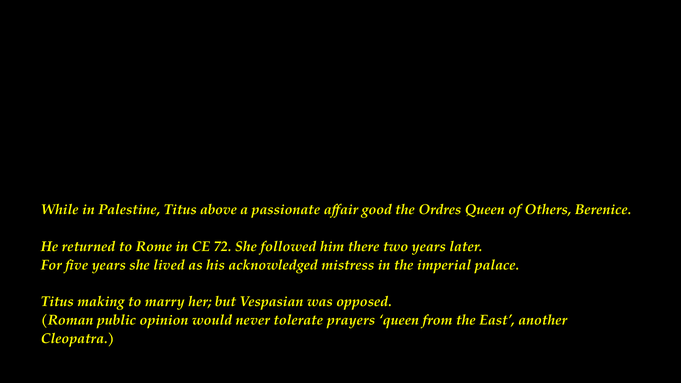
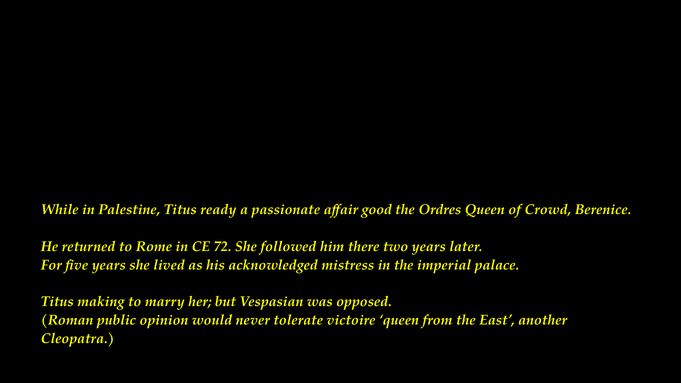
above: above -> ready
Others: Others -> Crowd
prayers: prayers -> victoire
